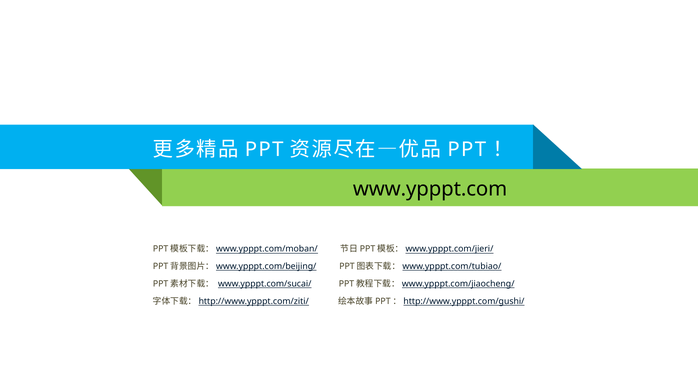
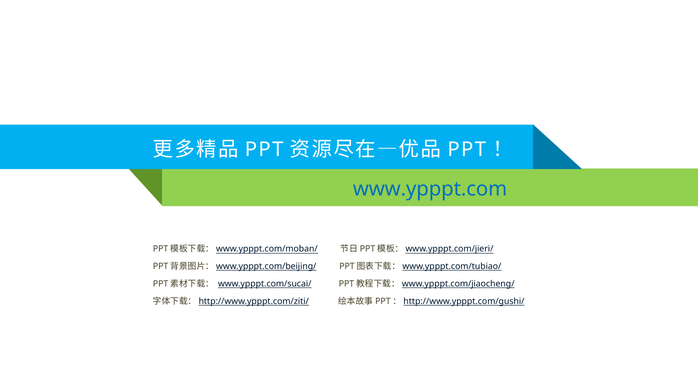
www.ypppt.com colour: black -> blue
